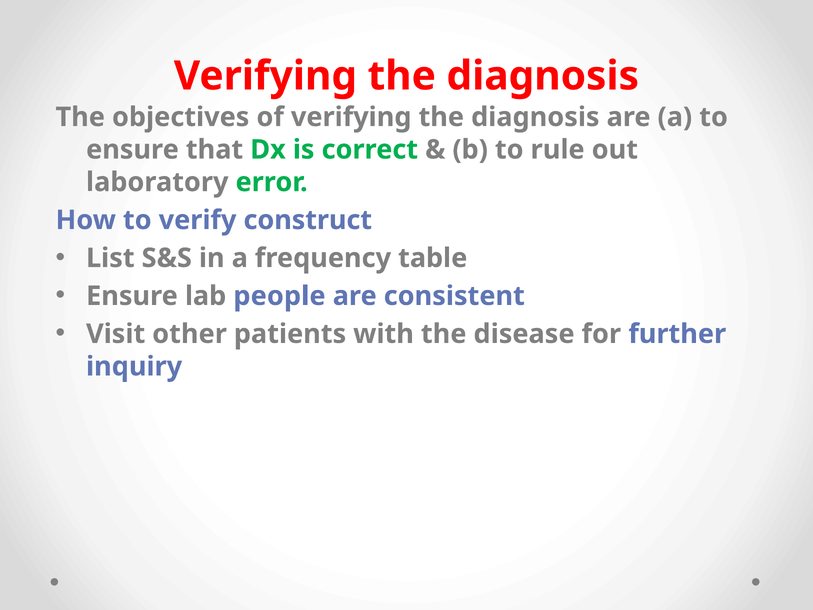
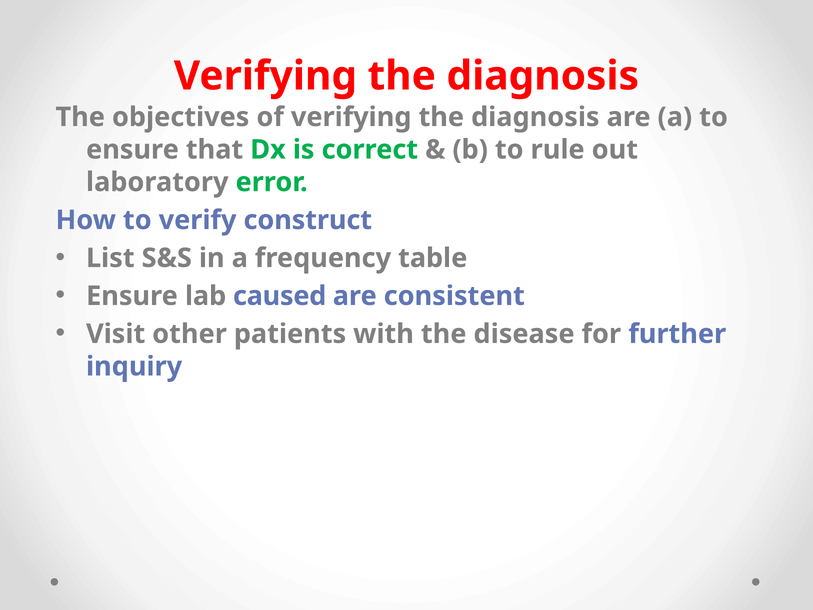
people: people -> caused
